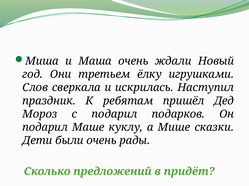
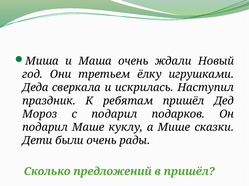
Слов: Слов -> Деда
в придёт: придёт -> пришёл
